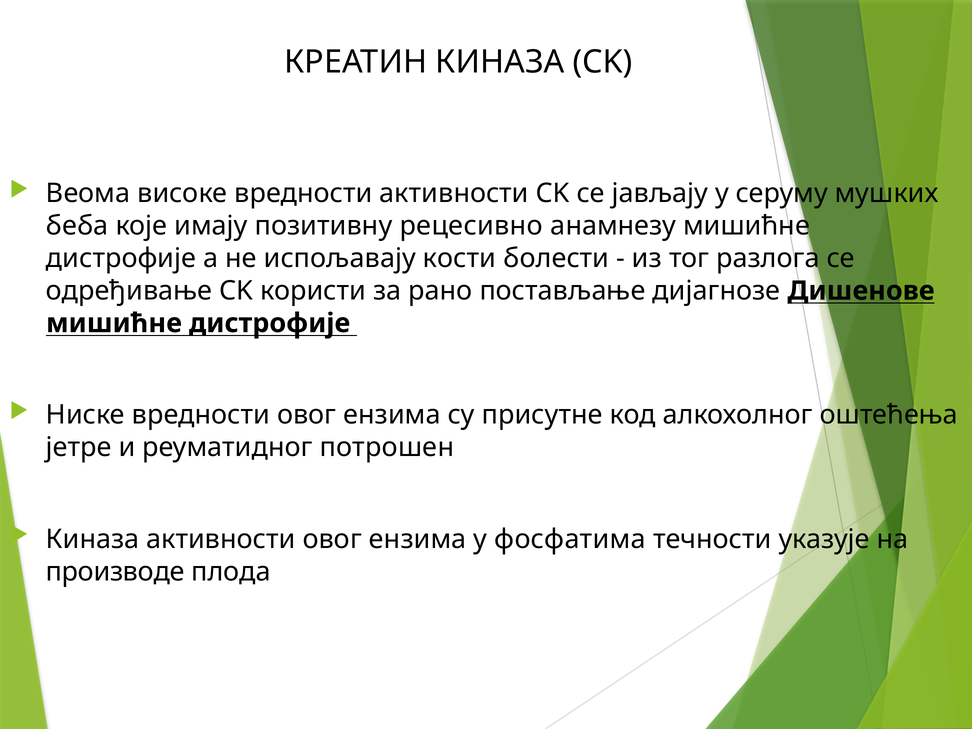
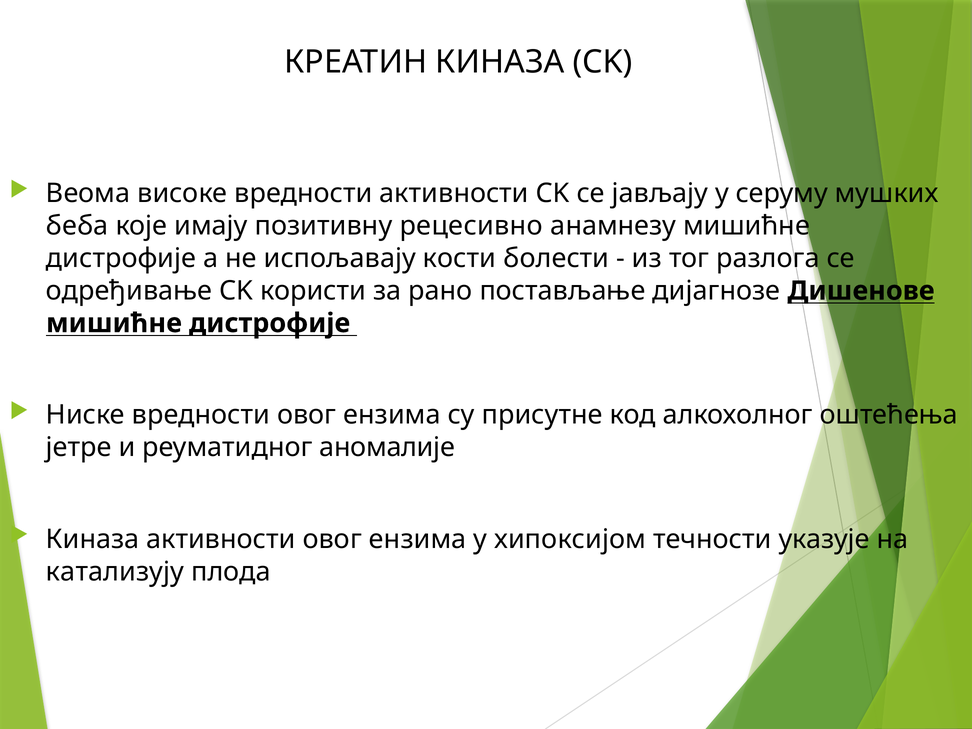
потрошен: потрошен -> аномалије
фосфатима: фосфатима -> хипоксијом
производе: производе -> катализују
